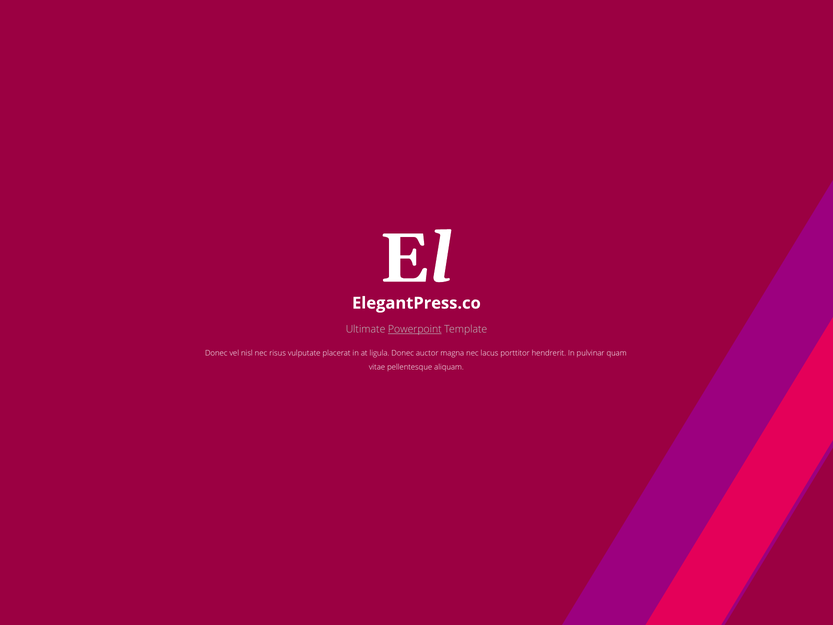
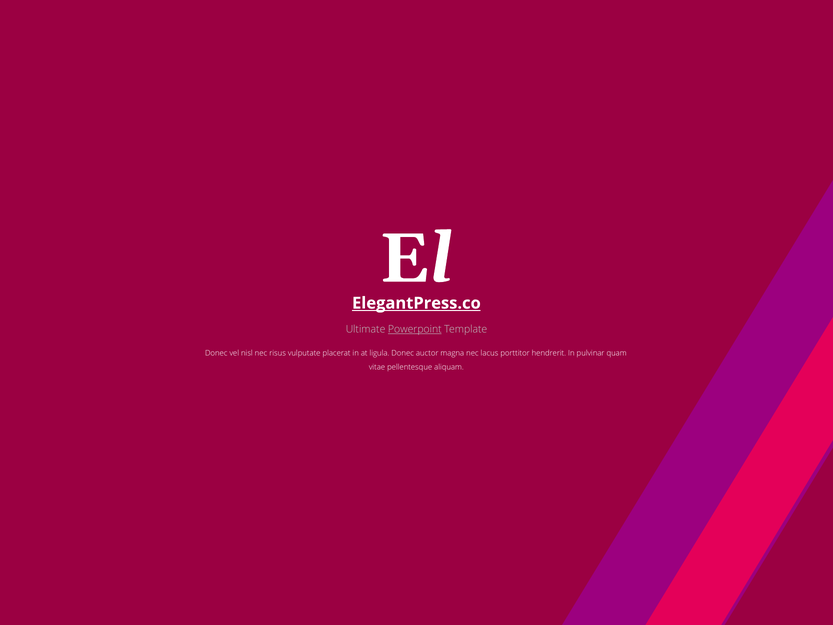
ElegantPress.co underline: none -> present
